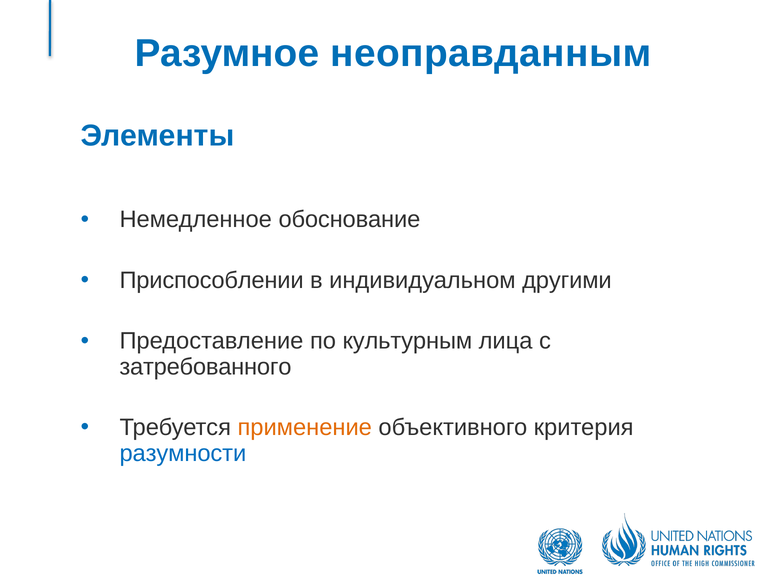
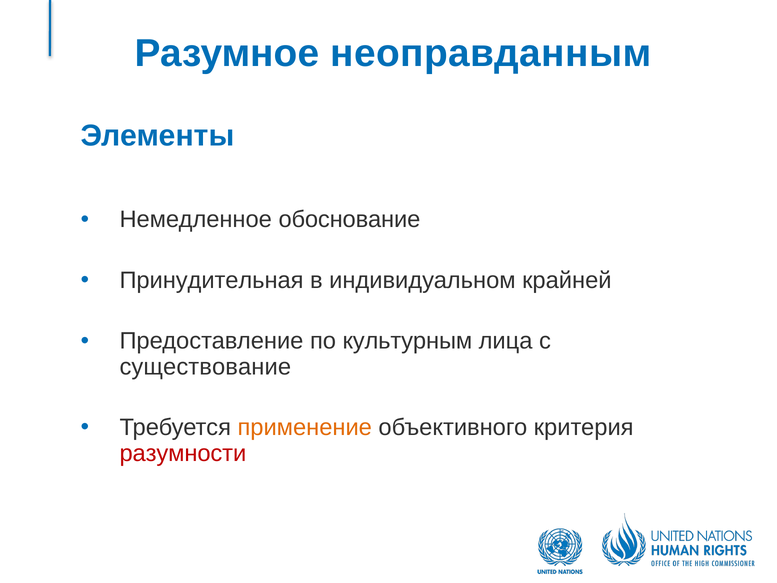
Приспособлении: Приспособлении -> Принудительная
другими: другими -> крайней
затребованного: затребованного -> существование
разумности colour: blue -> red
